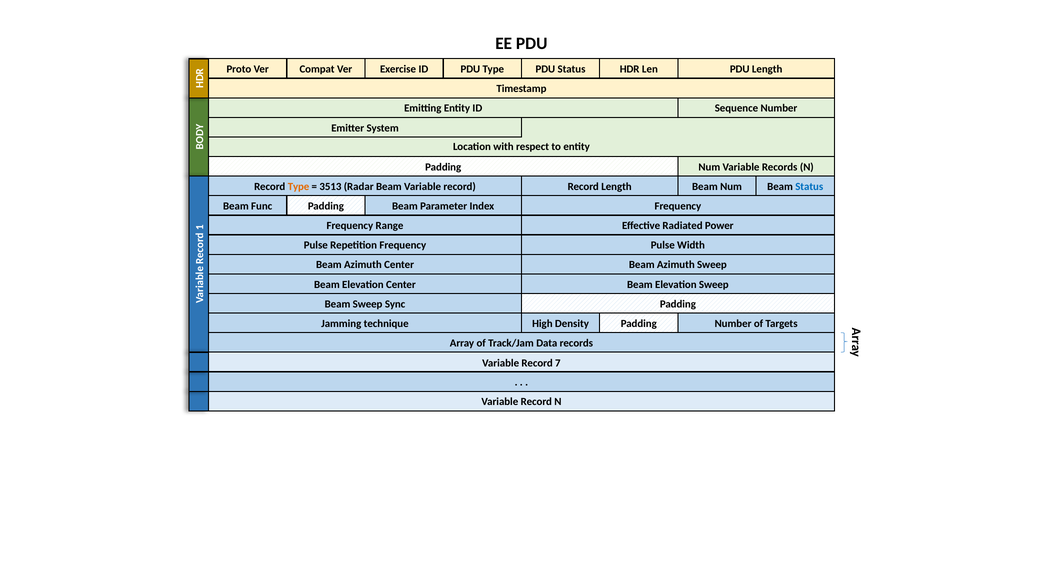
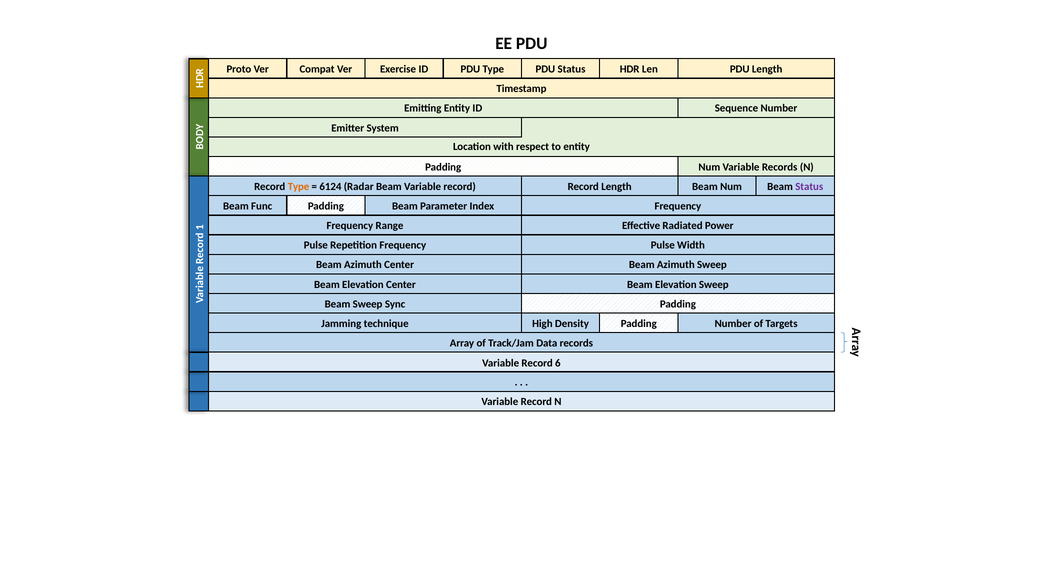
3513: 3513 -> 6124
Status at (809, 187) colour: blue -> purple
7: 7 -> 6
